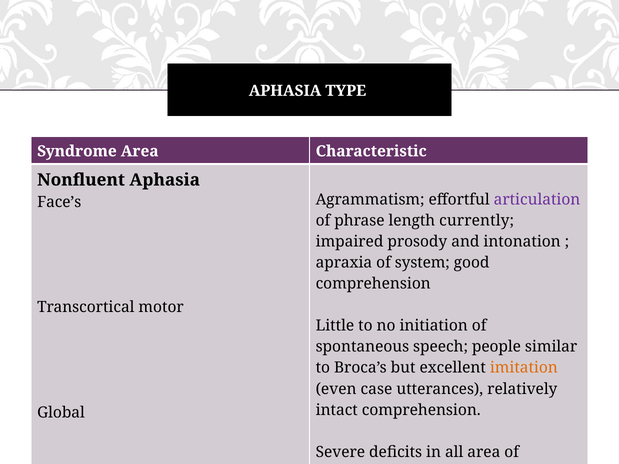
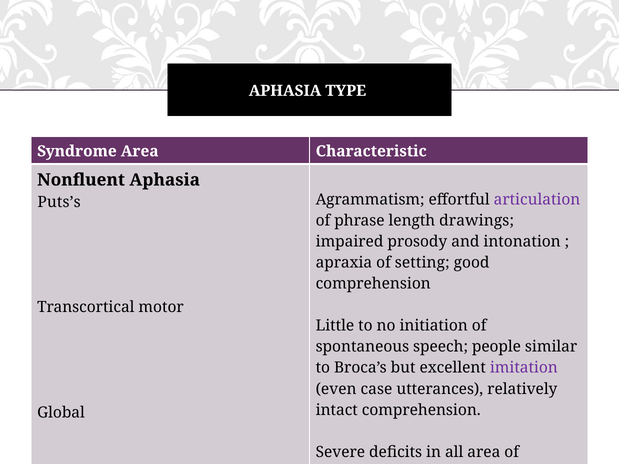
Face’s: Face’s -> Puts’s
currently: currently -> drawings
system: system -> setting
imitation colour: orange -> purple
